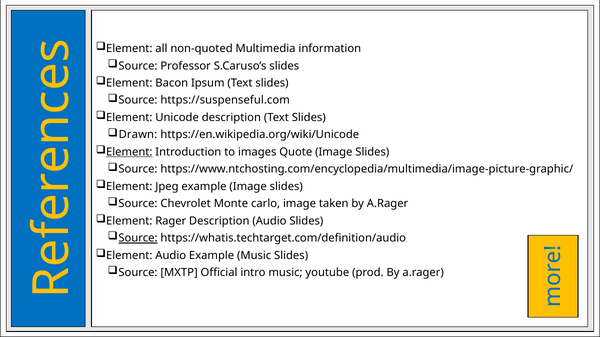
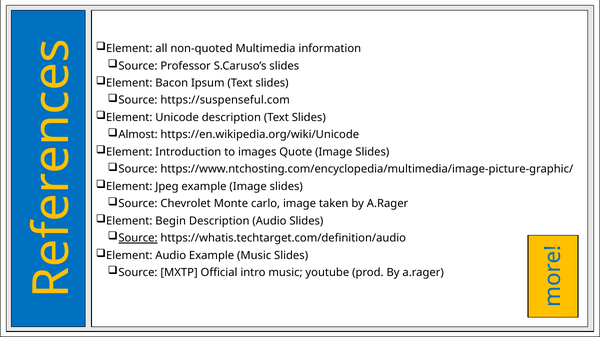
Drawn: Drawn -> Almost
Element at (129, 152) underline: present -> none
Rager: Rager -> Begin
